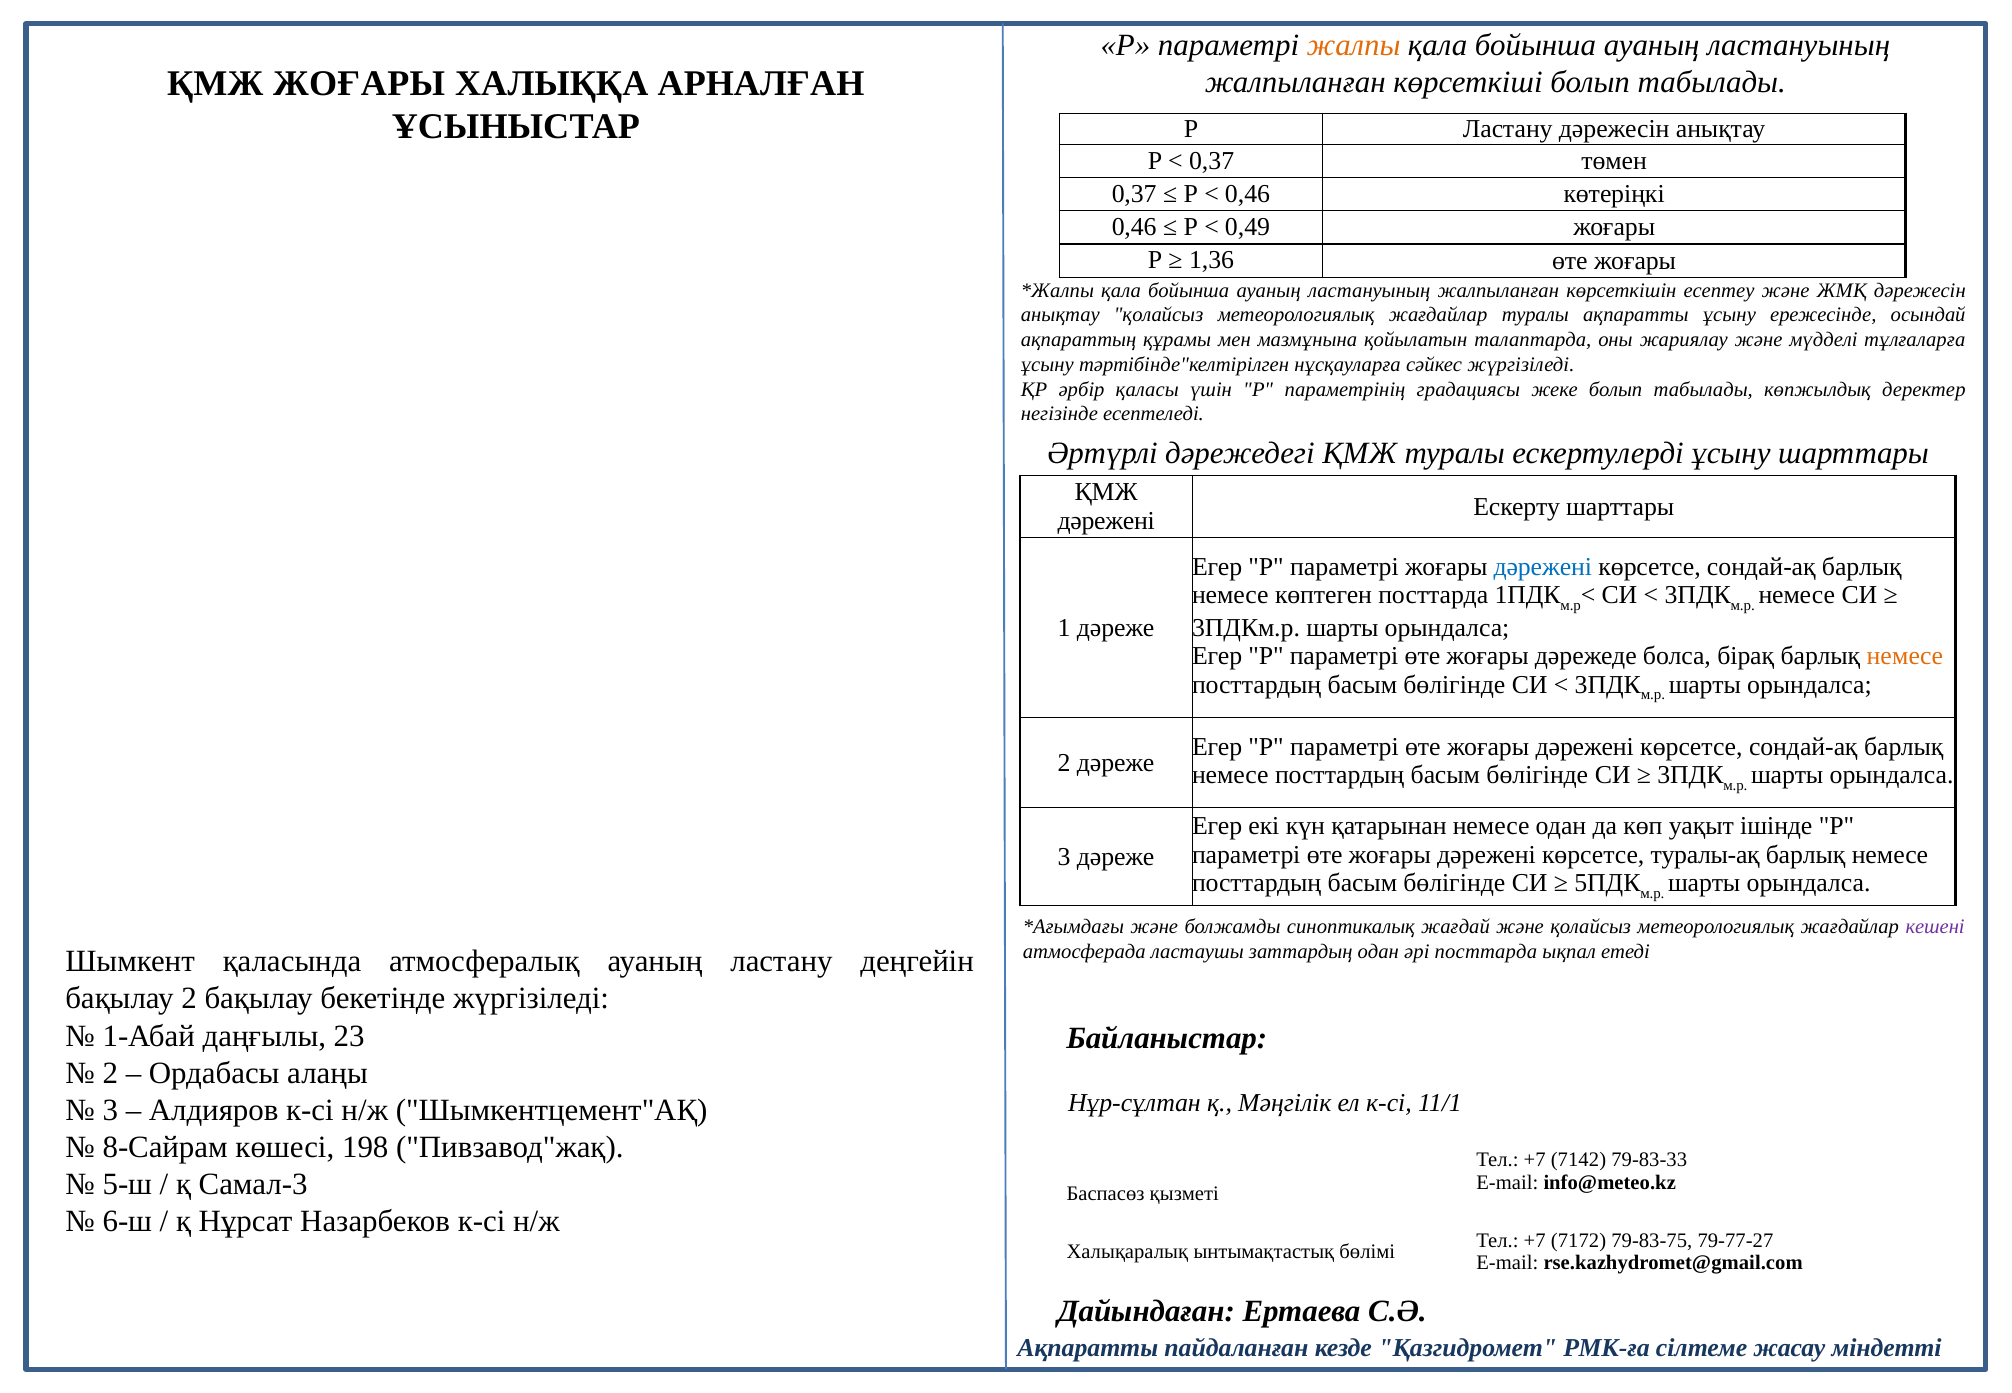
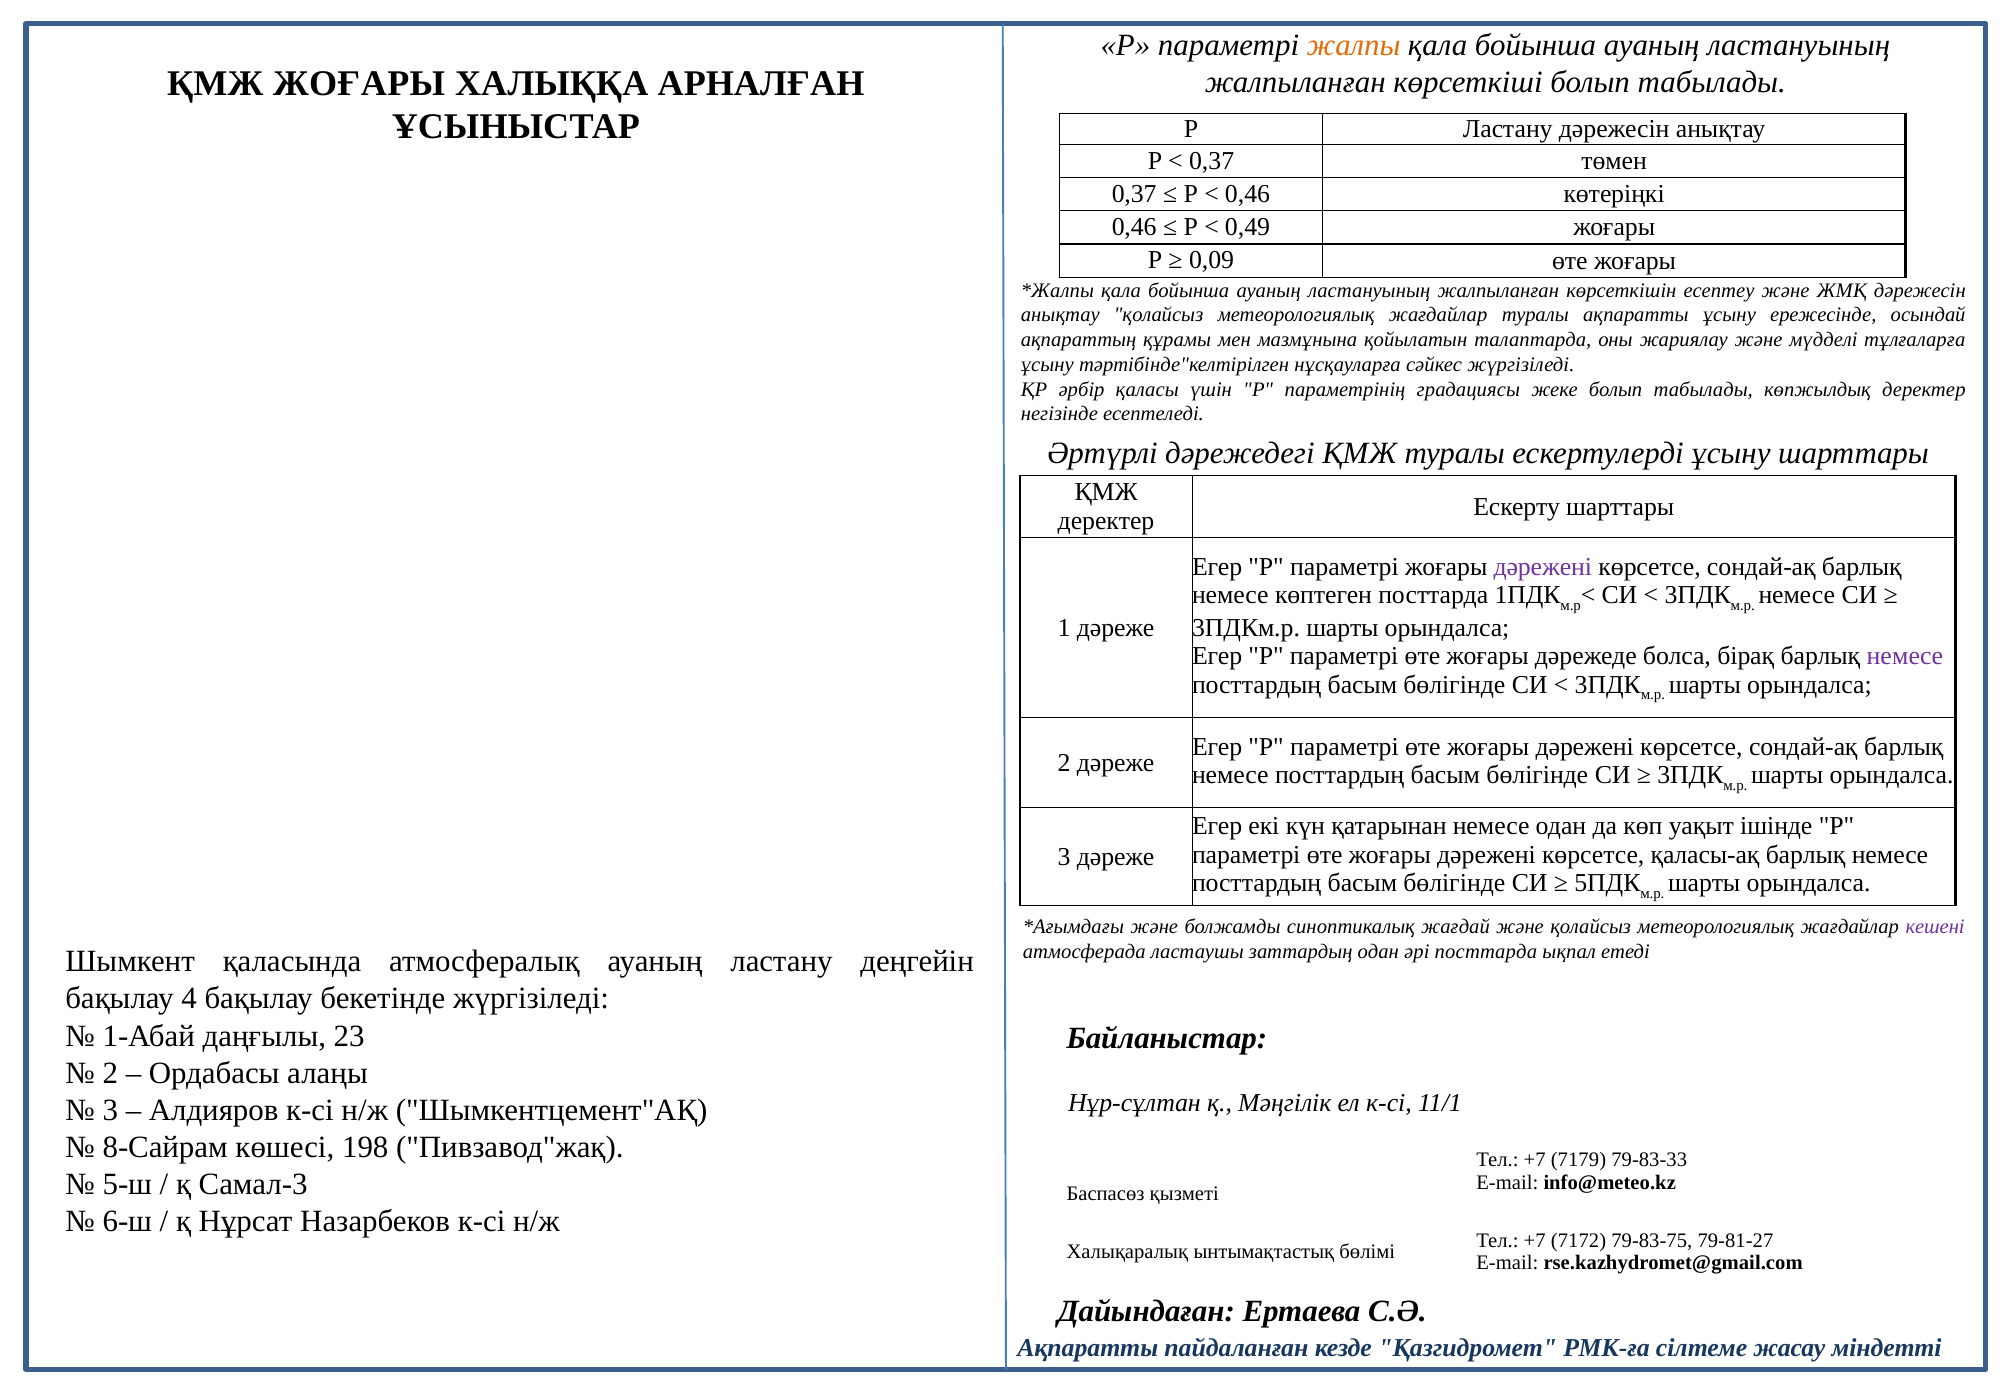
1,36: 1,36 -> 0,09
дәрежені at (1106, 521): дәрежені -> деректер
дәрежені at (1543, 567) colour: blue -> purple
немесе at (1905, 656) colour: orange -> purple
туралы-ақ: туралы-ақ -> қаласы-ақ
бақылау 2: 2 -> 4
7142: 7142 -> 7179
79-77-27: 79-77-27 -> 79-81-27
